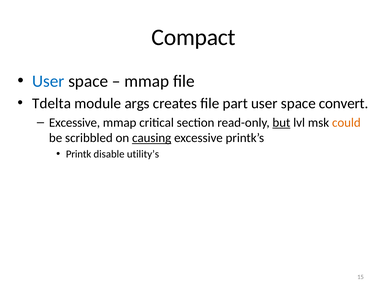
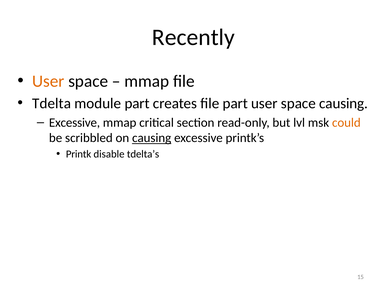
Compact: Compact -> Recently
User at (48, 81) colour: blue -> orange
module args: args -> part
space convert: convert -> causing
but underline: present -> none
utility’s: utility’s -> tdelta’s
